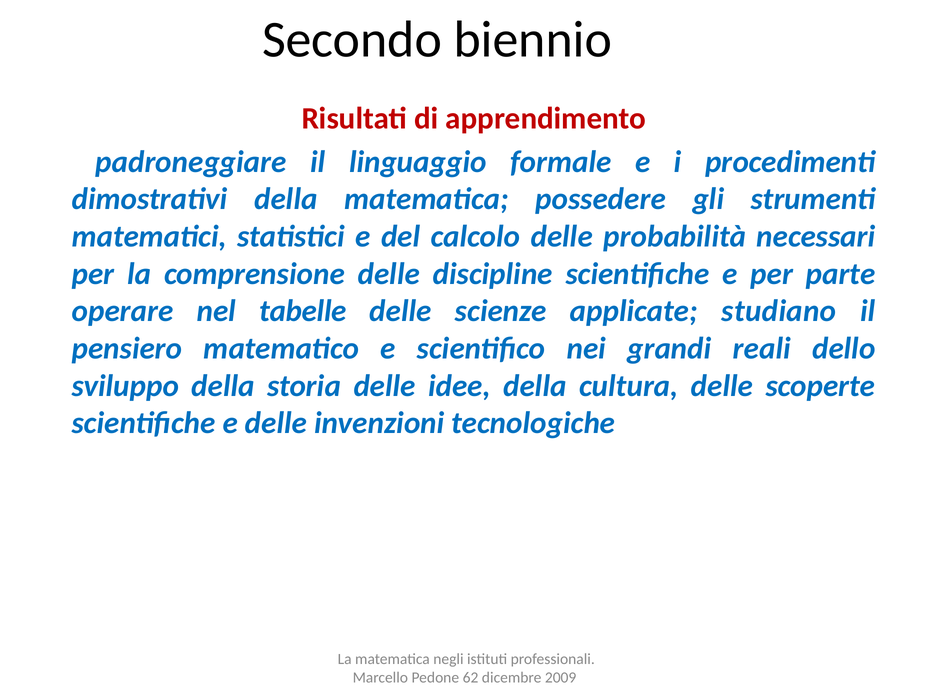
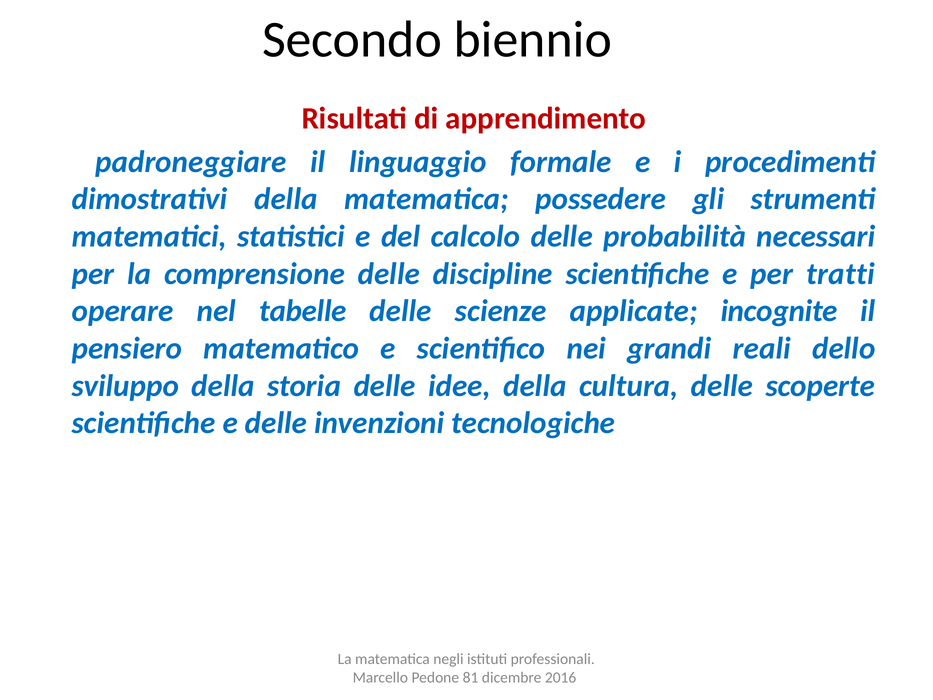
parte: parte -> tratti
studiano: studiano -> incognite
62: 62 -> 81
2009: 2009 -> 2016
